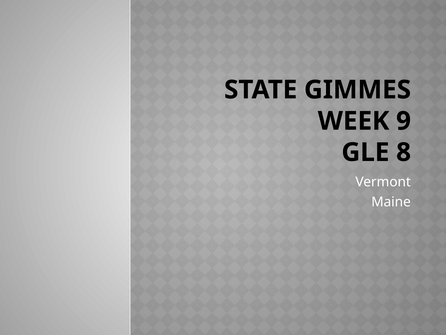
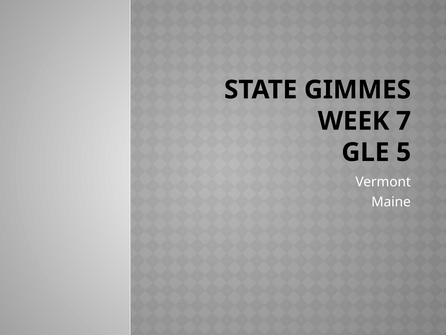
9: 9 -> 7
8: 8 -> 5
